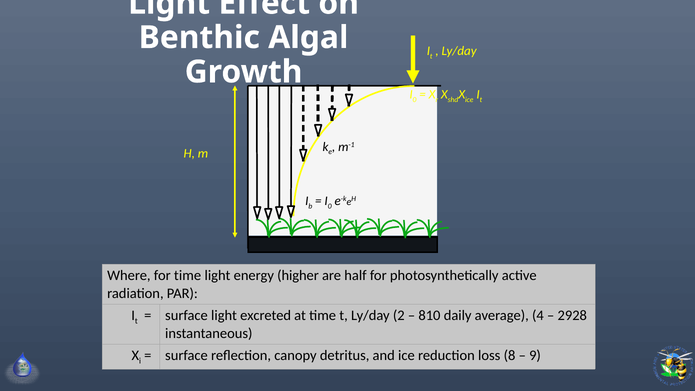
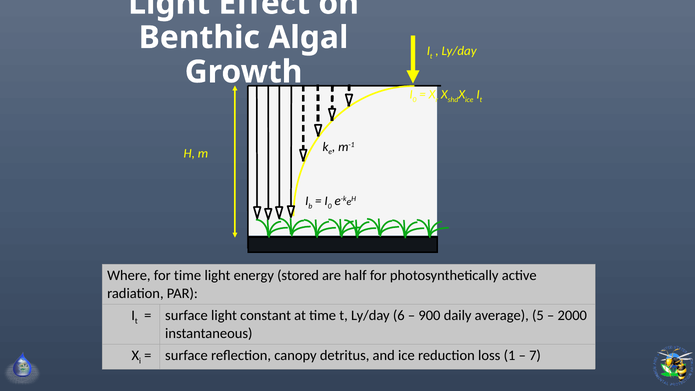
higher: higher -> stored
excreted: excreted -> constant
2: 2 -> 6
810: 810 -> 900
4: 4 -> 5
2928: 2928 -> 2000
8: 8 -> 1
9: 9 -> 7
